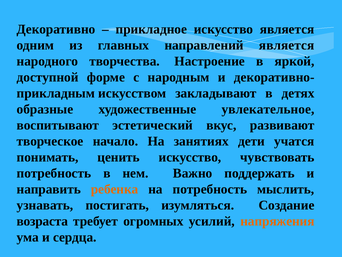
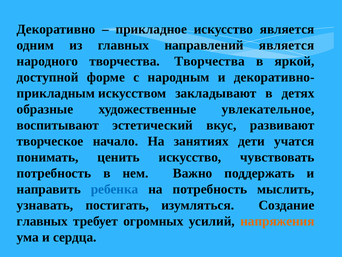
творчества Настроение: Настроение -> Творчества
ребенка colour: orange -> blue
возраста at (42, 221): возраста -> главных
